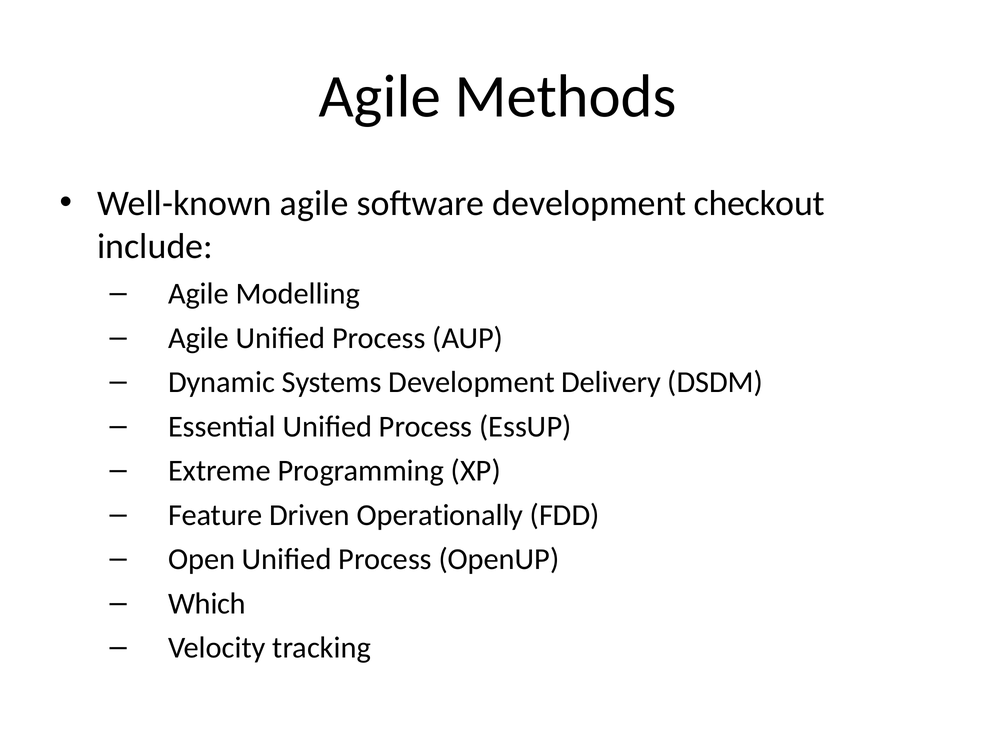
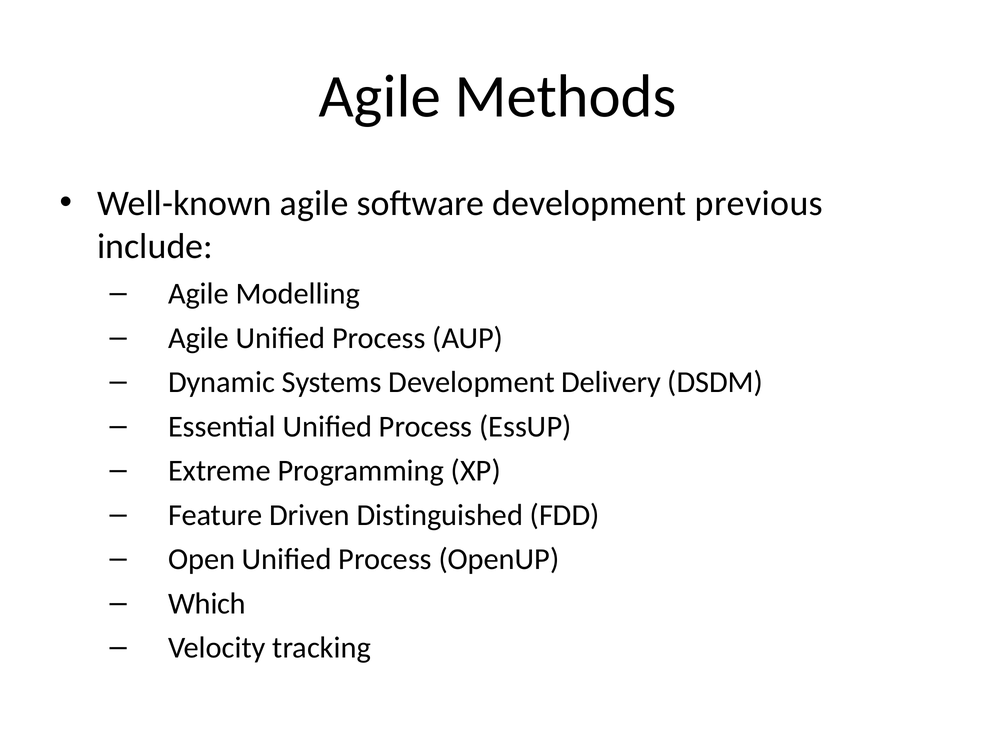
checkout: checkout -> previous
Operationally: Operationally -> Distinguished
